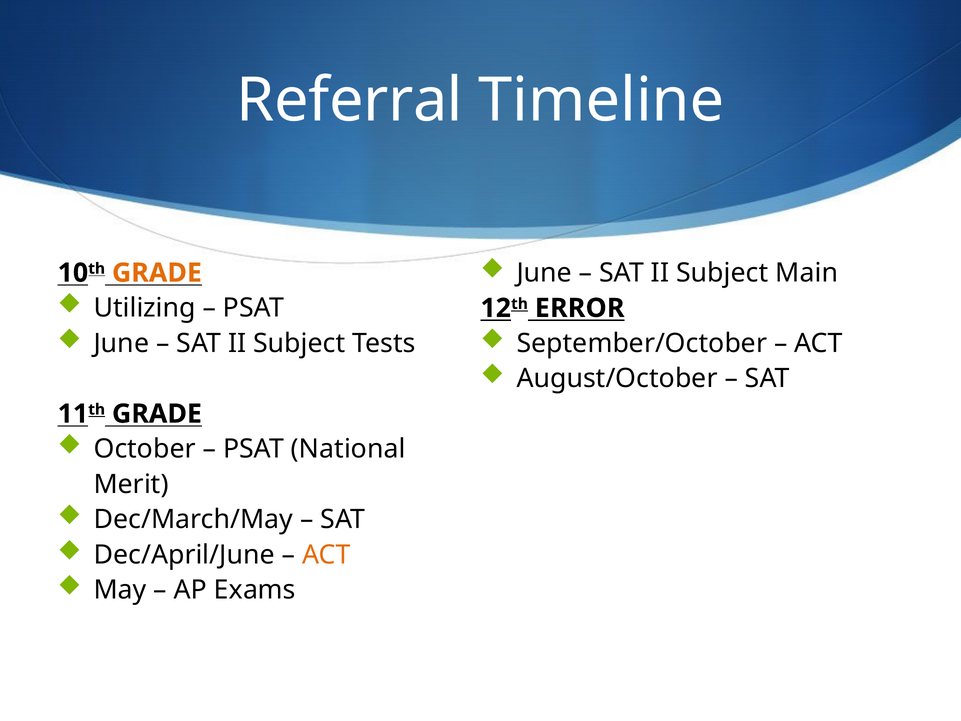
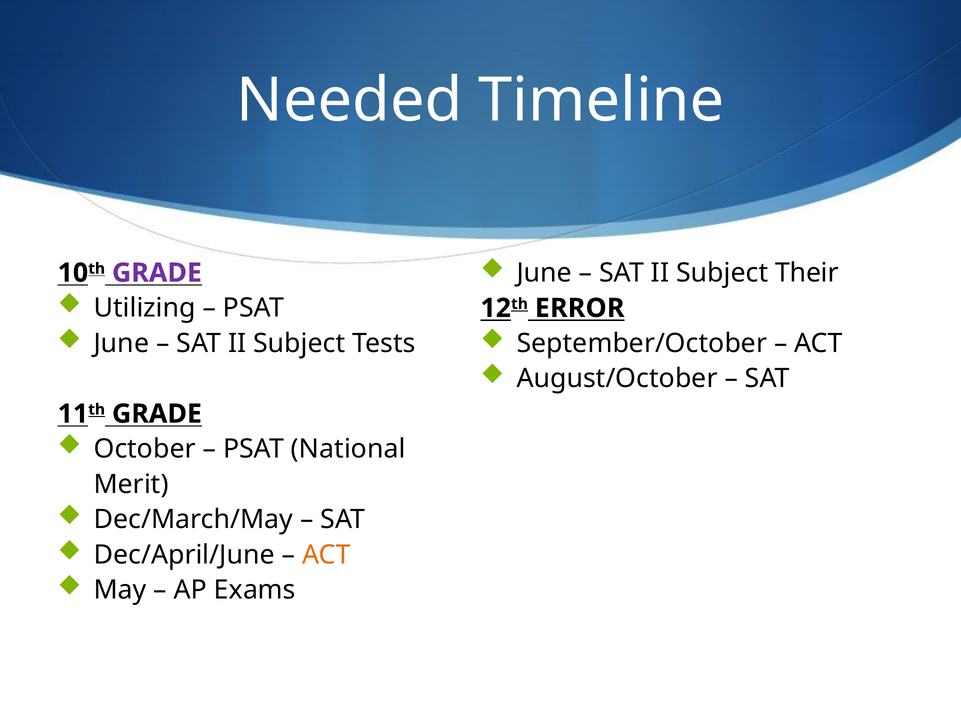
Referral: Referral -> Needed
Main: Main -> Their
GRADE at (157, 273) colour: orange -> purple
